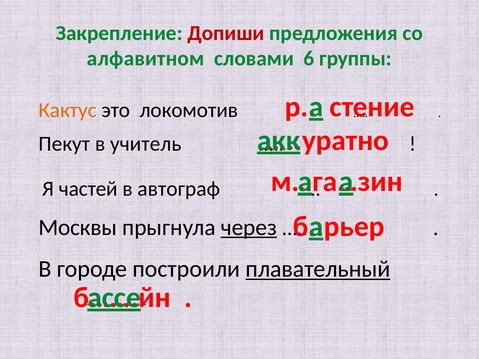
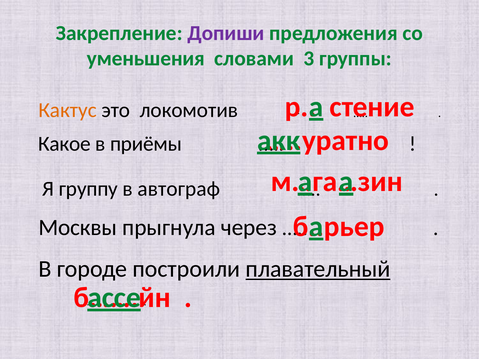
Допиши colour: red -> purple
алфавитном: алфавитном -> уменьшения
6: 6 -> 3
Пекут: Пекут -> Какое
учитель: учитель -> приёмы
частей: частей -> группу
через underline: present -> none
